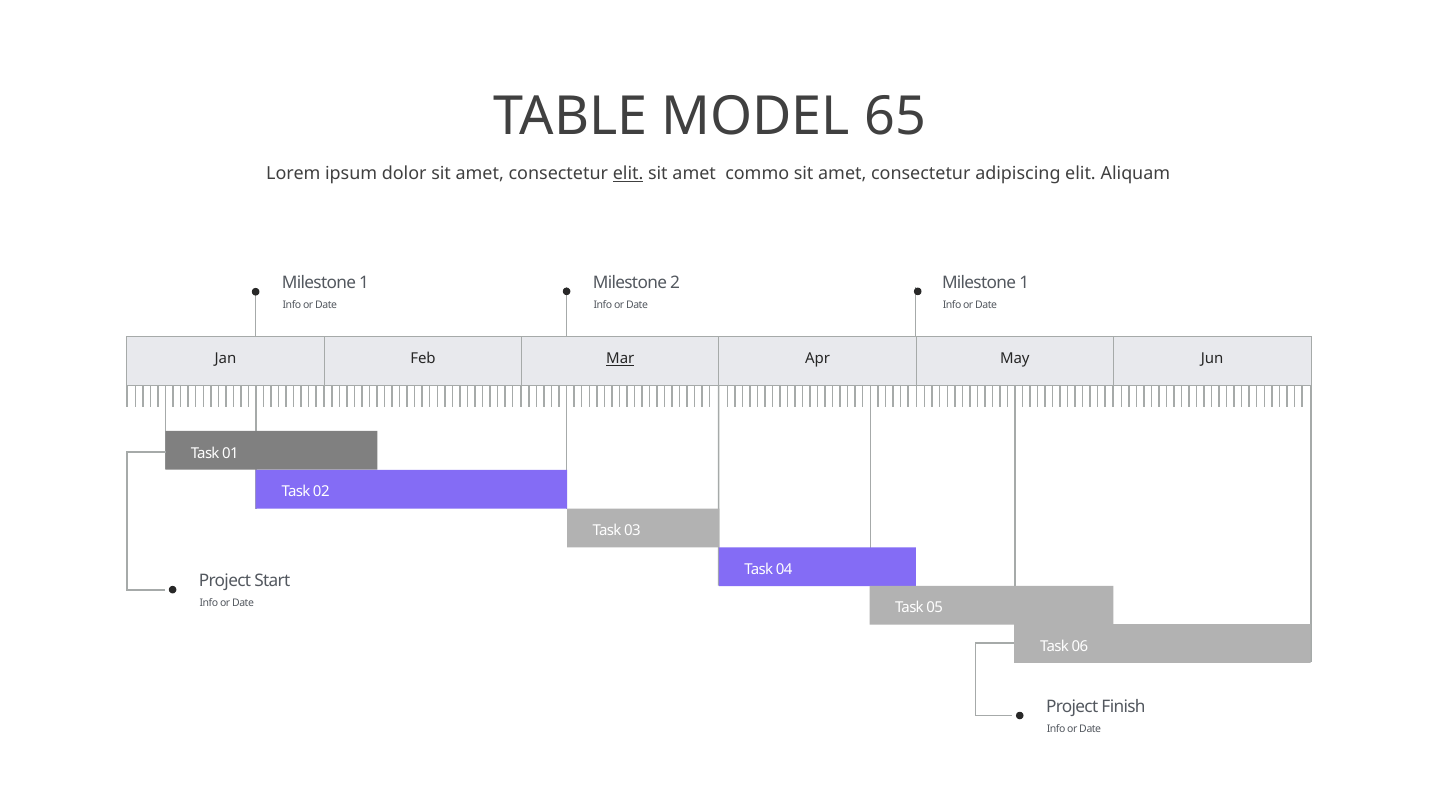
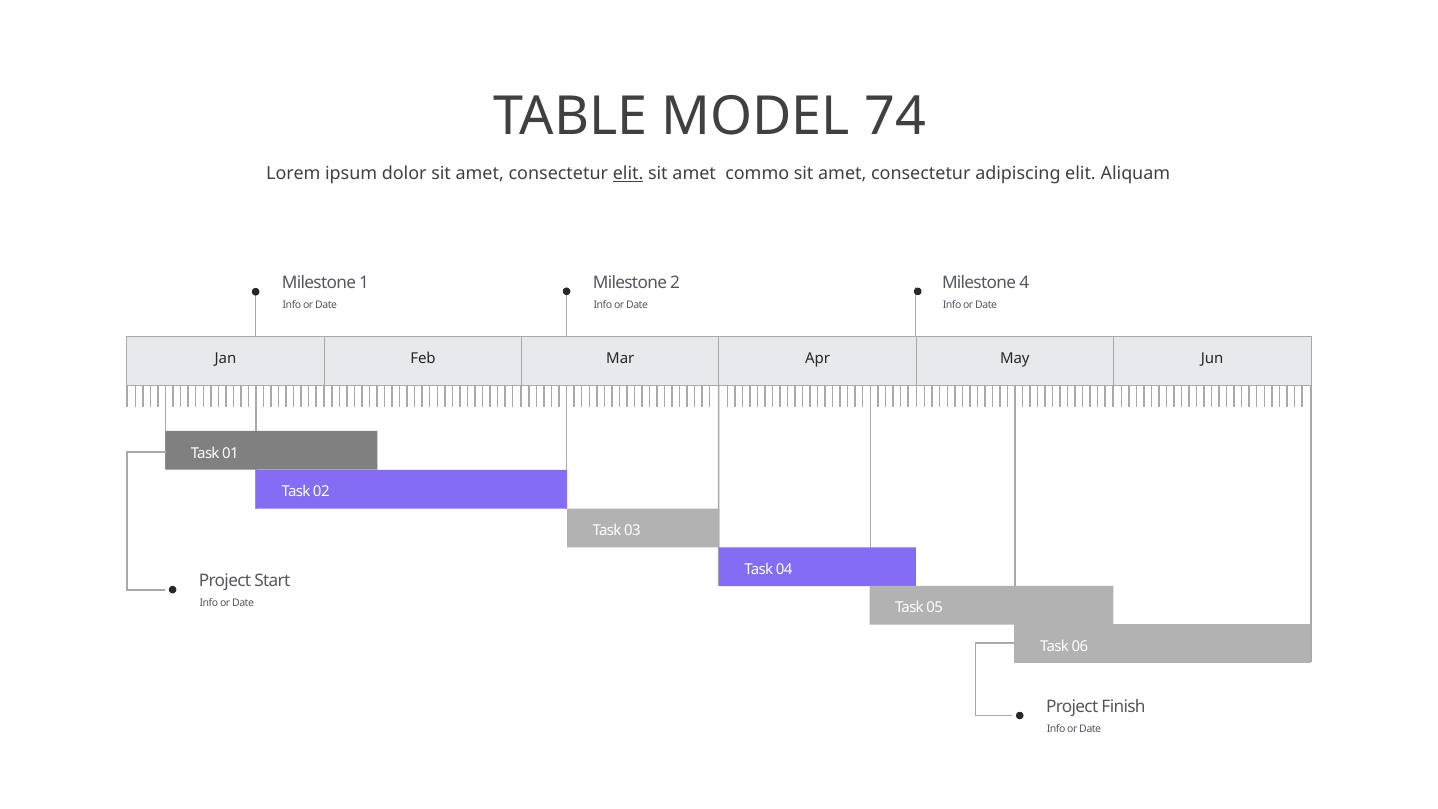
65: 65 -> 74
1 at (1024, 282): 1 -> 4
Mar underline: present -> none
